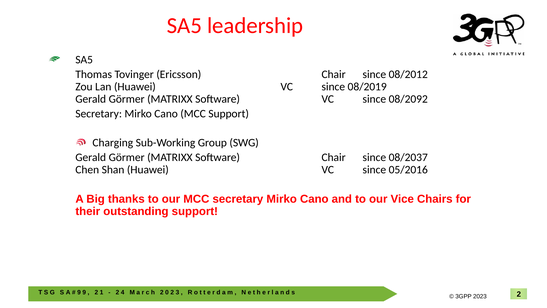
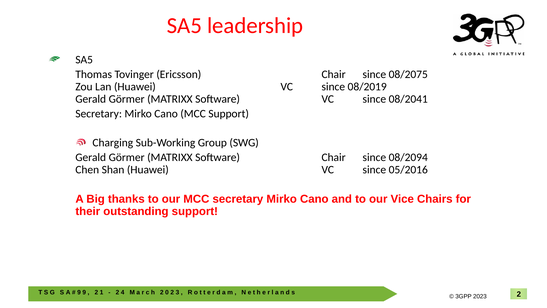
08/2012: 08/2012 -> 08/2075
08/2092: 08/2092 -> 08/2041
08/2037: 08/2037 -> 08/2094
